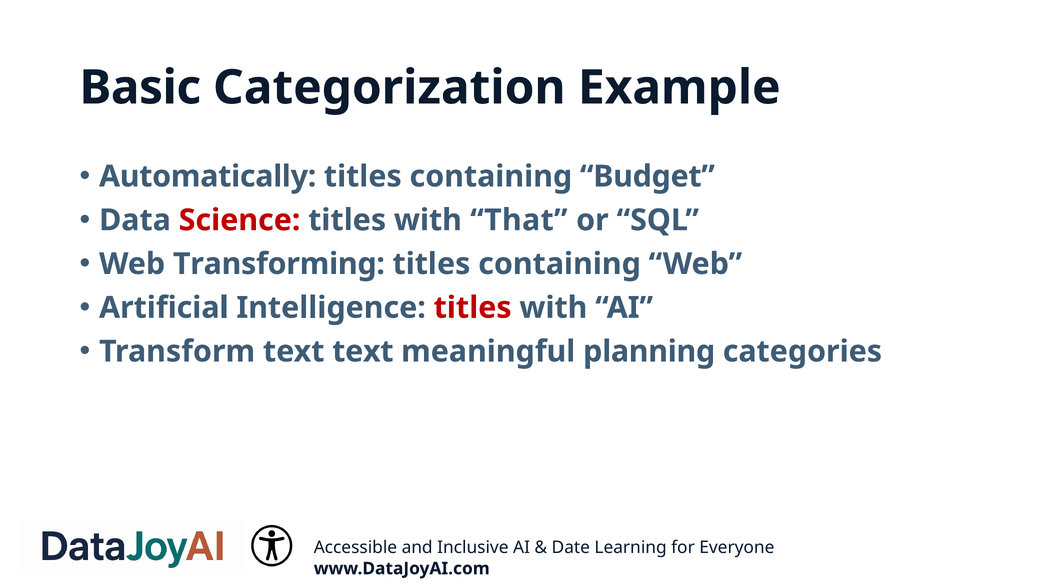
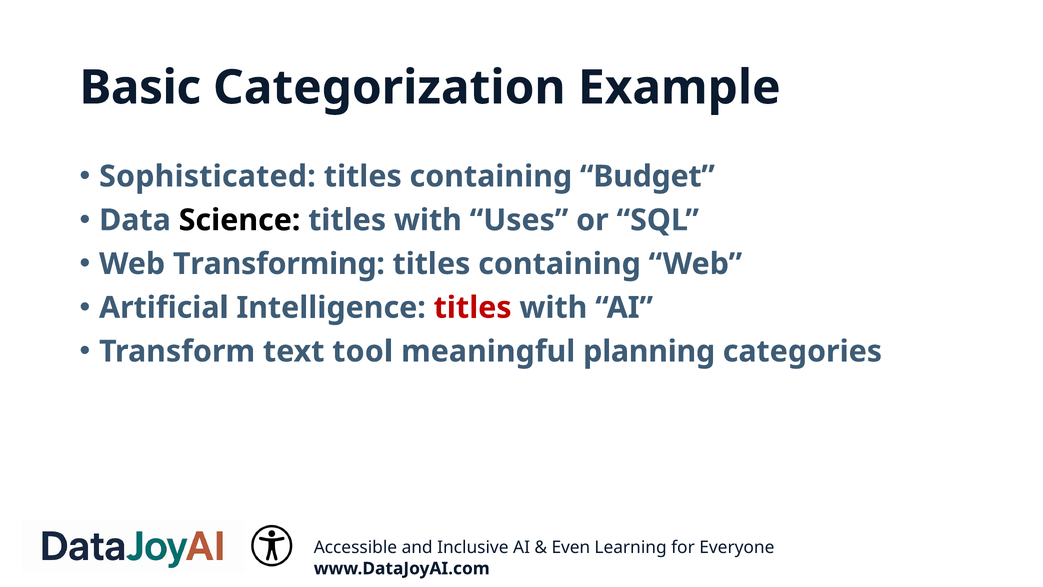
Automatically: Automatically -> Sophisticated
Science colour: red -> black
That: That -> Uses
text text: text -> tool
Date: Date -> Even
